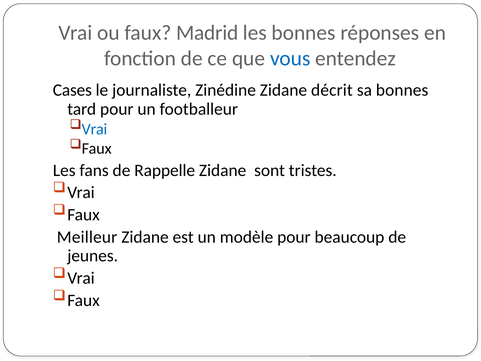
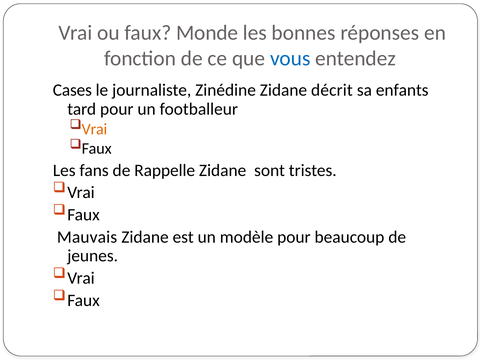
Madrid: Madrid -> Monde
sa bonnes: bonnes -> enfants
Vrai at (94, 129) colour: blue -> orange
Meilleur: Meilleur -> Mauvais
